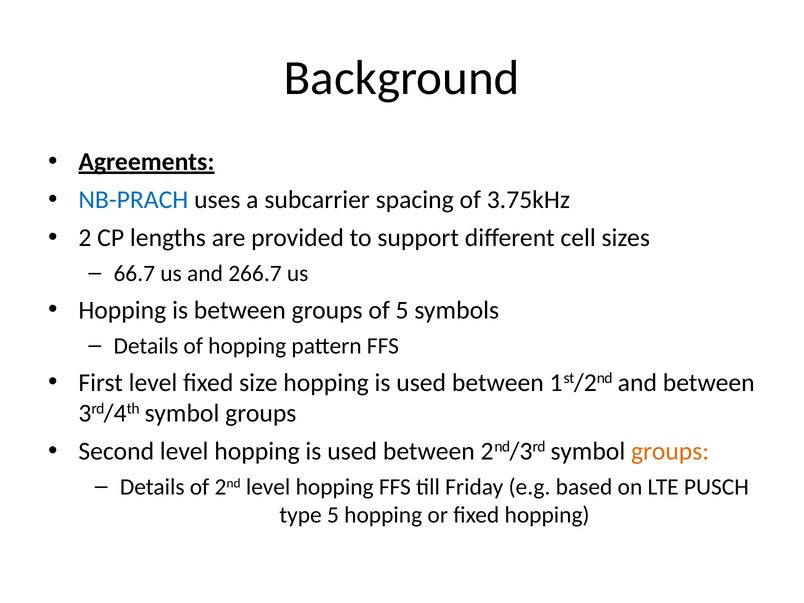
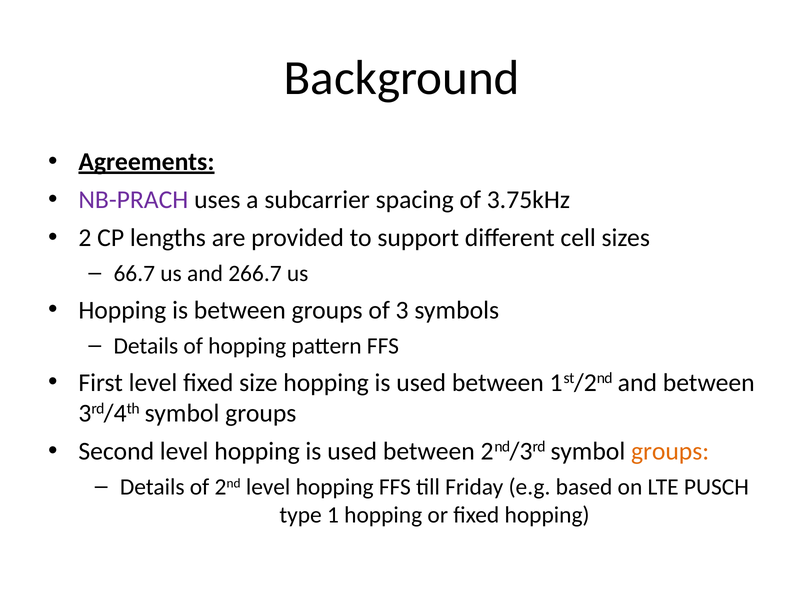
NB-PRACH colour: blue -> purple
of 5: 5 -> 3
type 5: 5 -> 1
